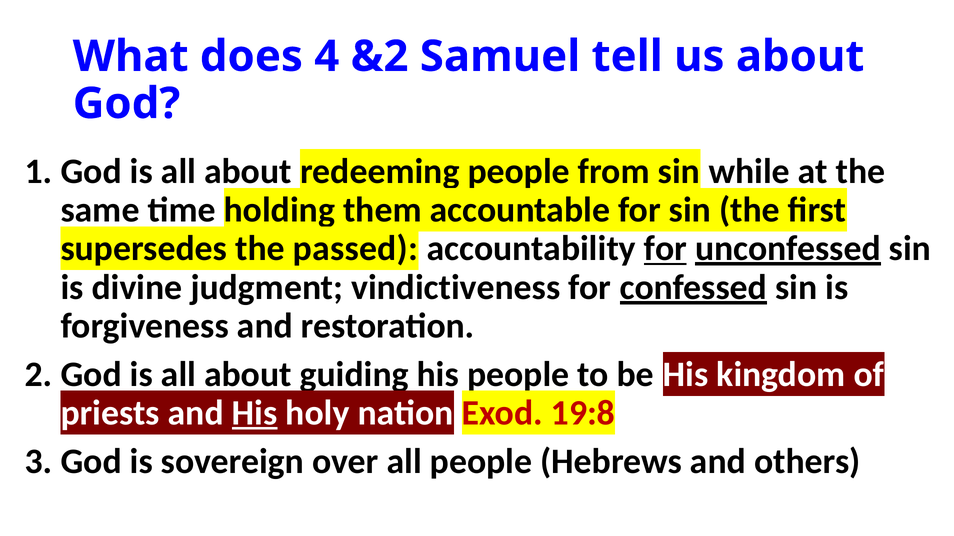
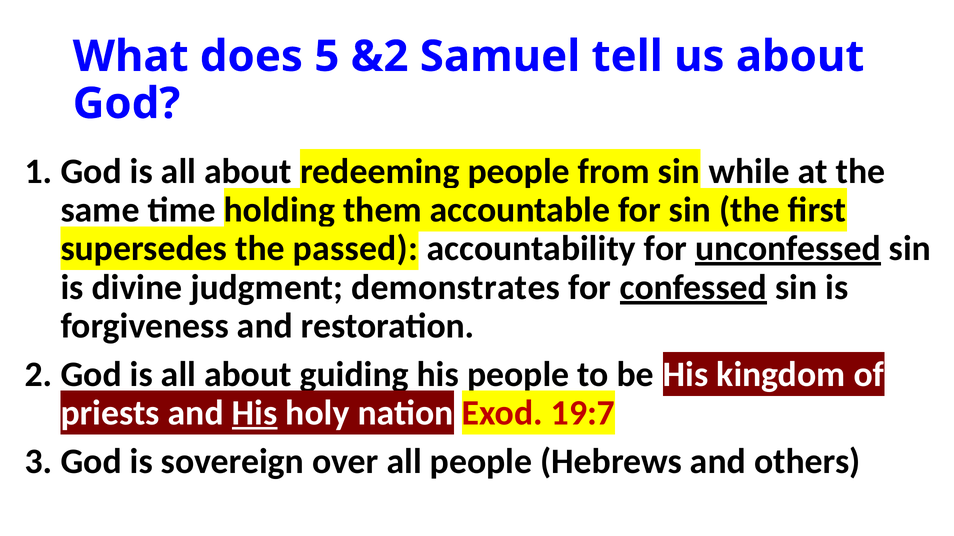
4: 4 -> 5
for at (665, 249) underline: present -> none
vindictiveness: vindictiveness -> demonstrates
19:8: 19:8 -> 19:7
